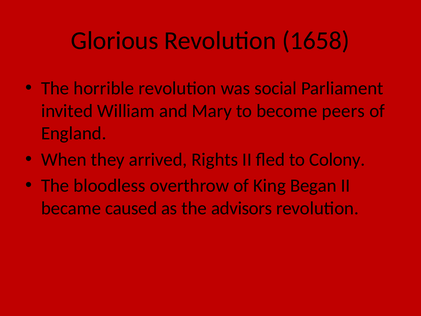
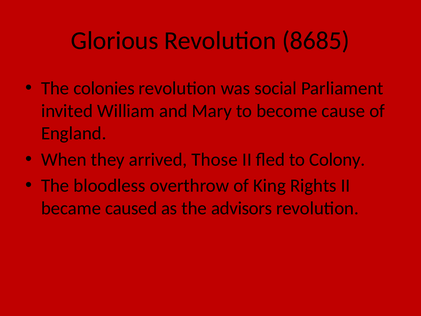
1658: 1658 -> 8685
horrible: horrible -> colonies
peers: peers -> cause
Rights: Rights -> Those
Began: Began -> Rights
